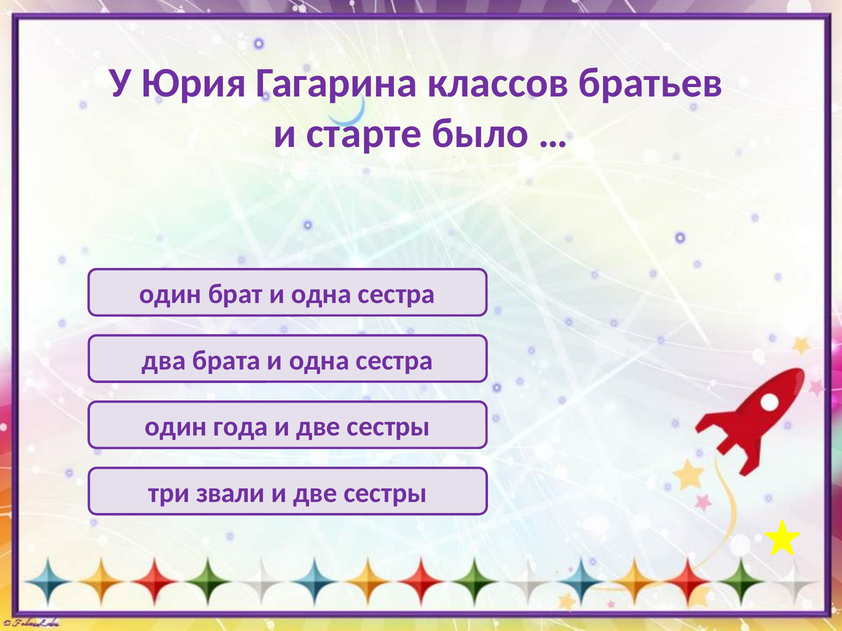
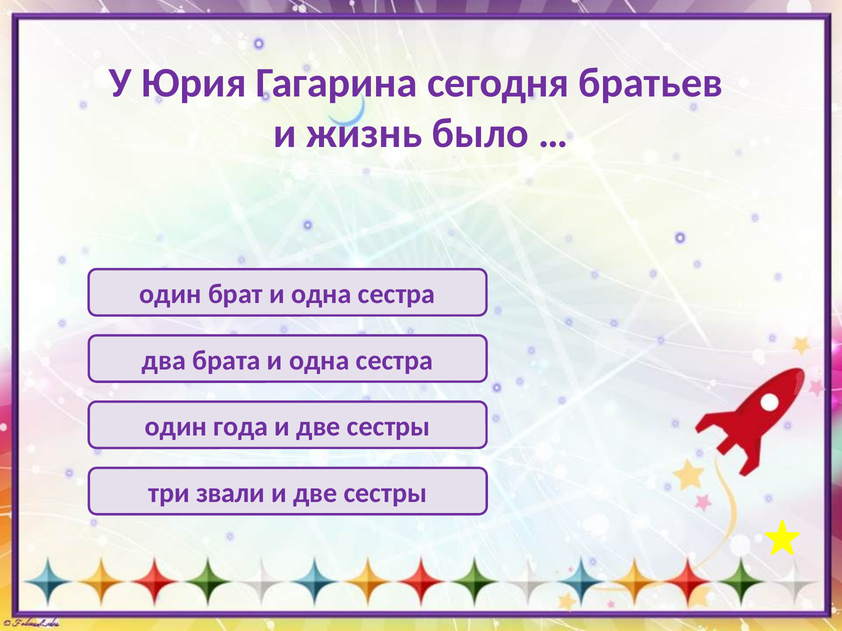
классов: классов -> сегодня
старте: старте -> жизнь
